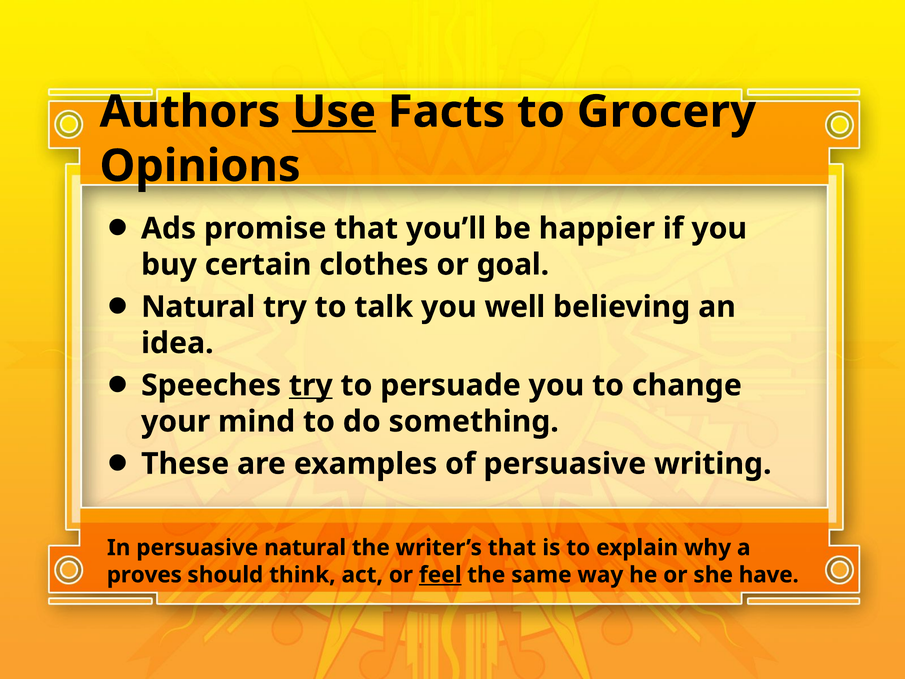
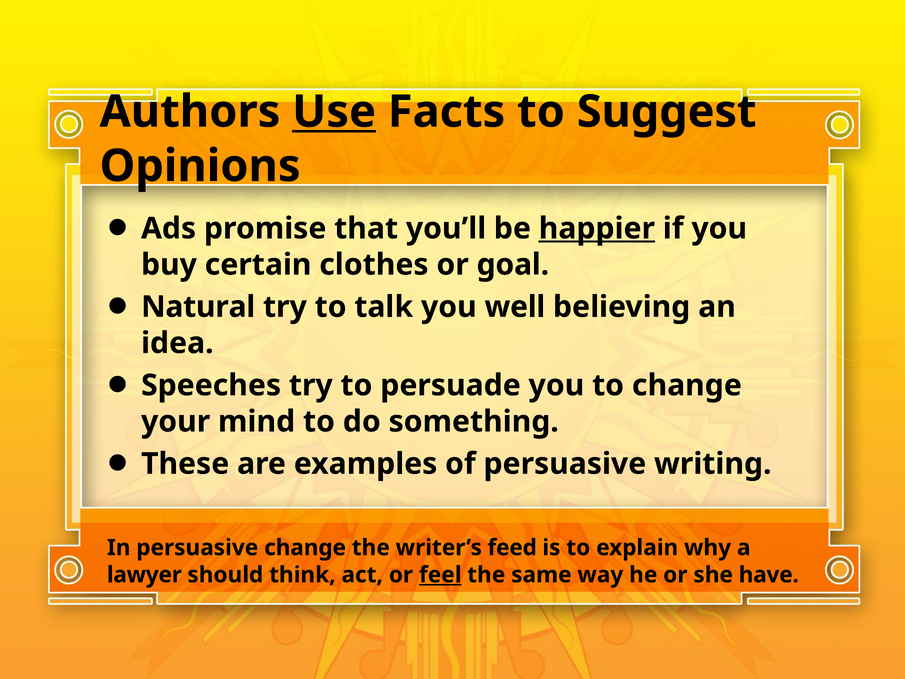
Grocery: Grocery -> Suggest
happier underline: none -> present
try at (311, 385) underline: present -> none
persuasive natural: natural -> change
writer’s that: that -> feed
proves: proves -> lawyer
